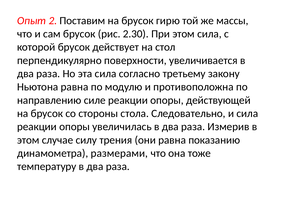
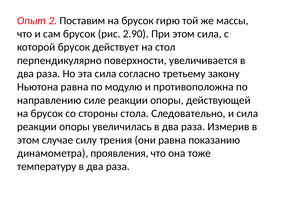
2.30: 2.30 -> 2.90
размерами: размерами -> проявления
